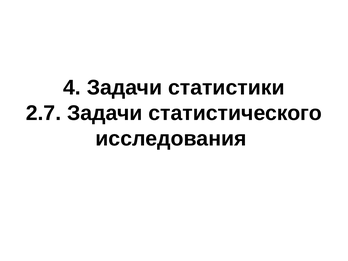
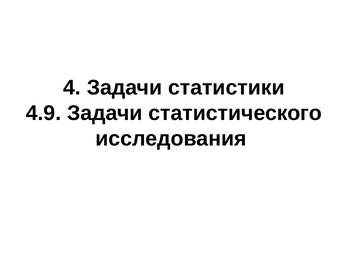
2.7: 2.7 -> 4.9
